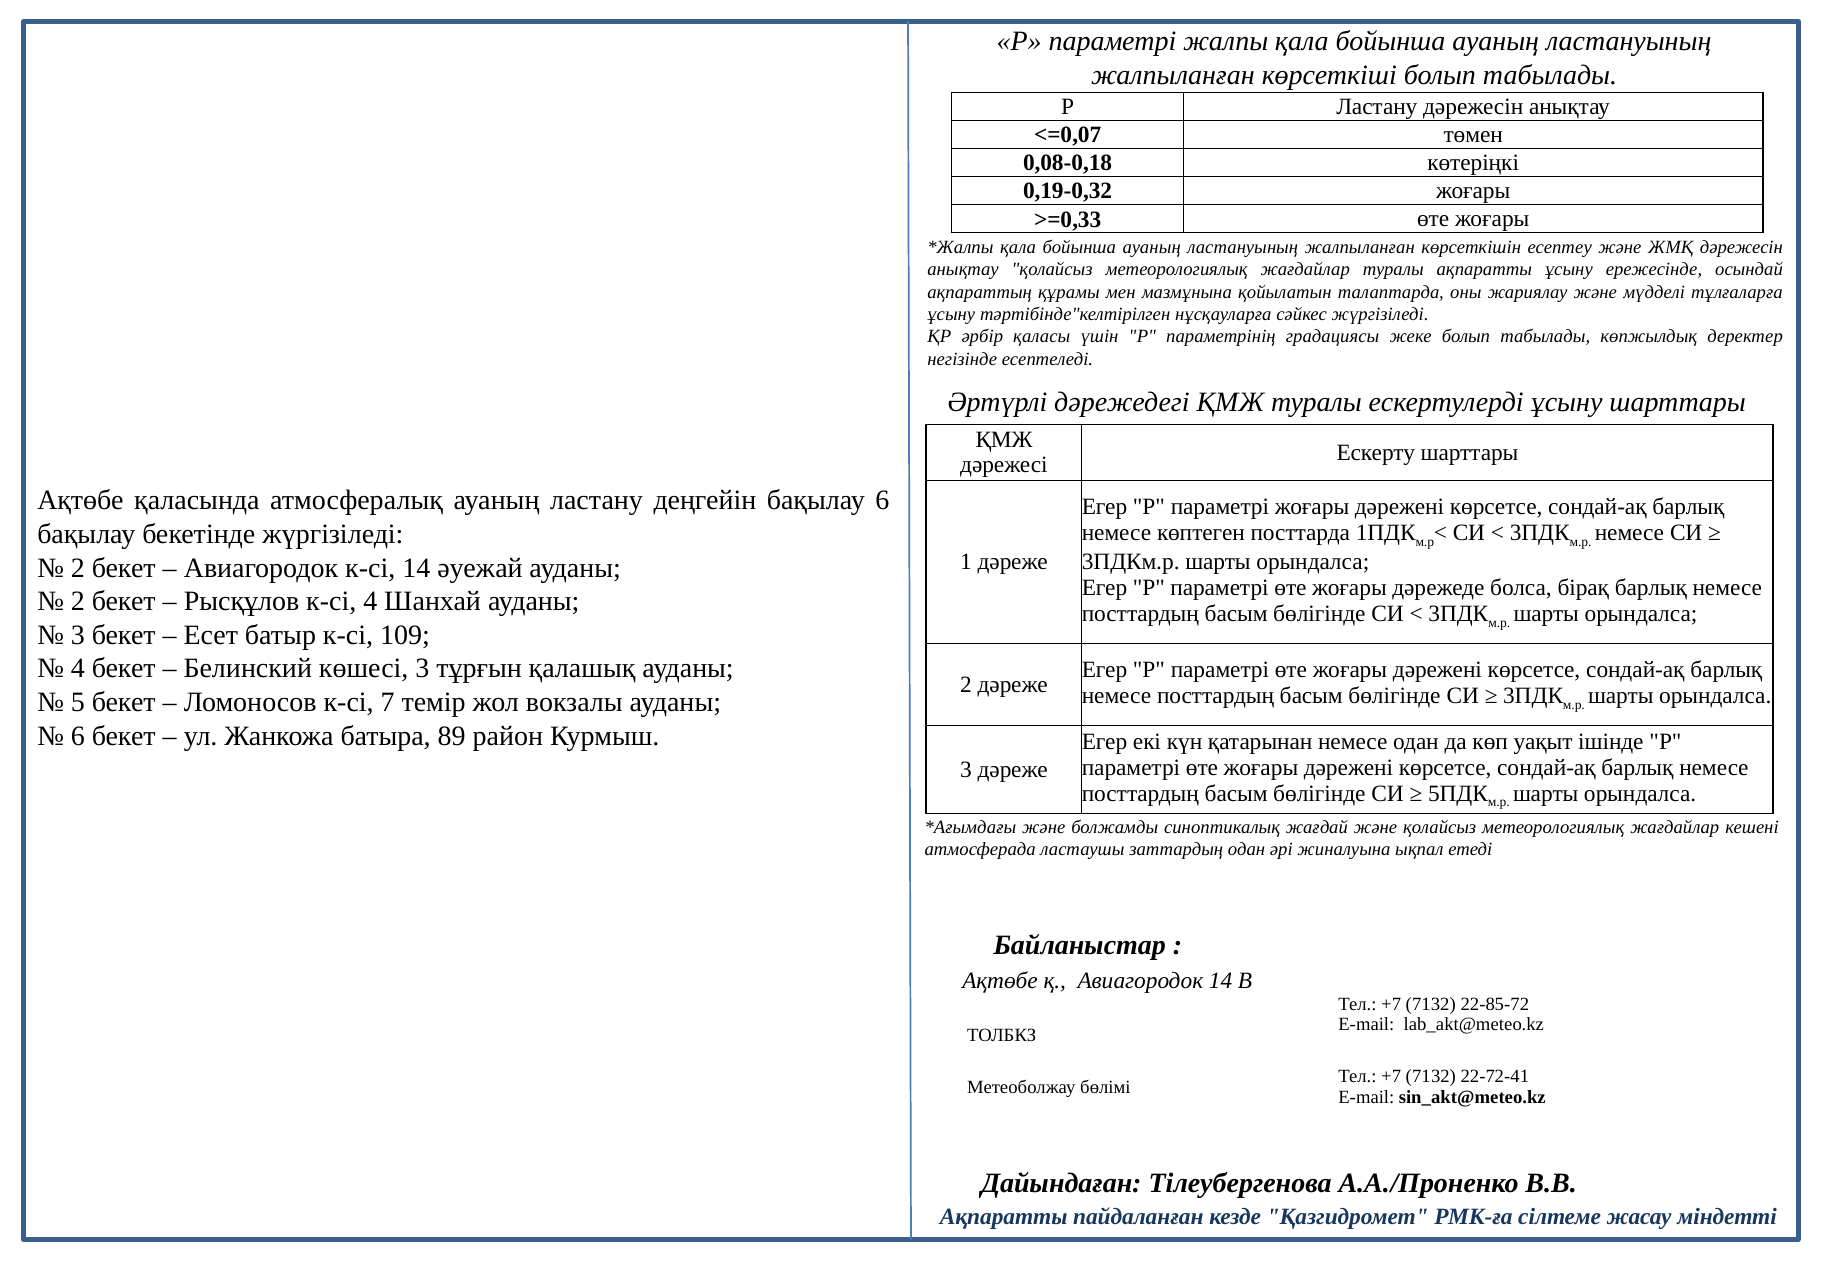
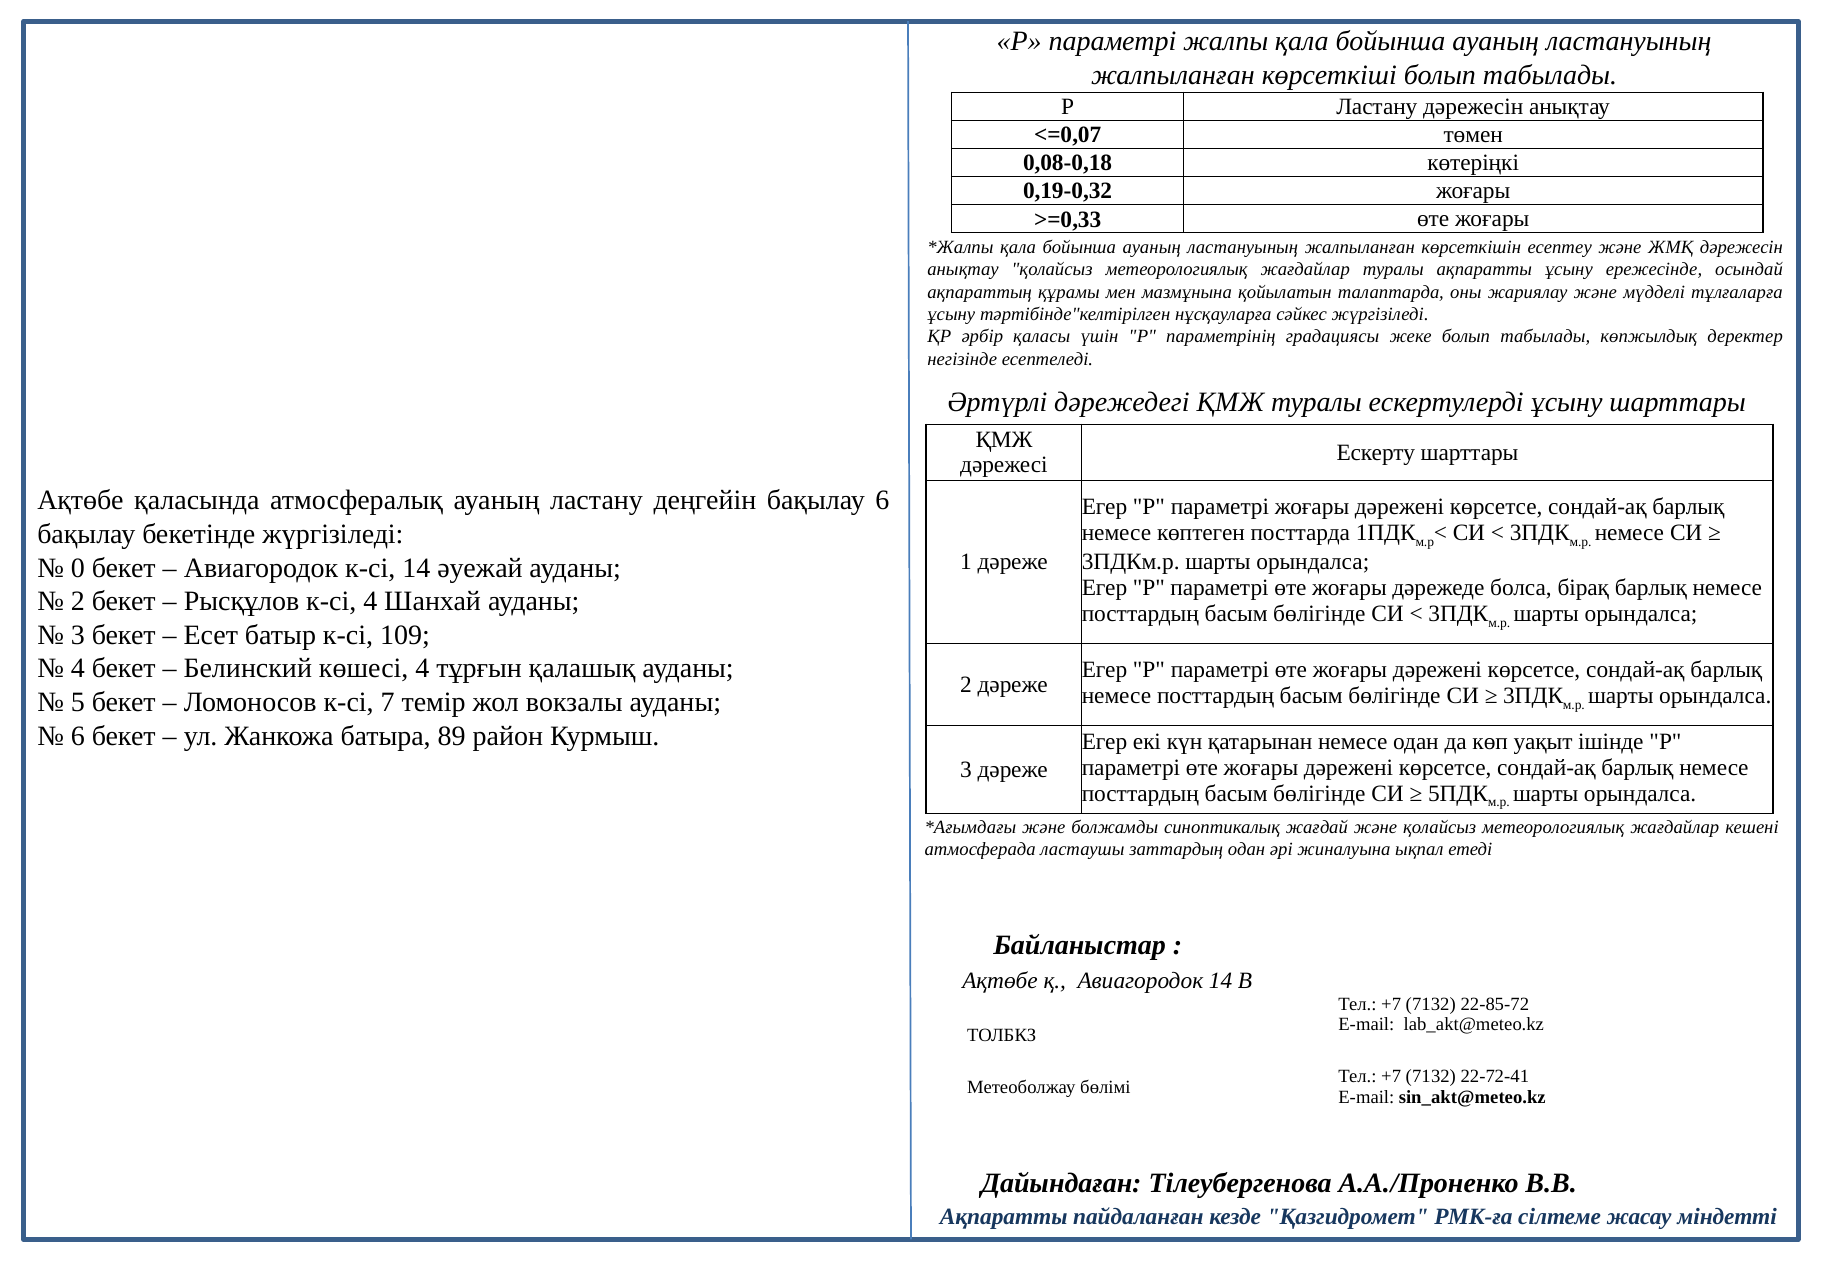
2 at (78, 568): 2 -> 0
көшесі 3: 3 -> 4
